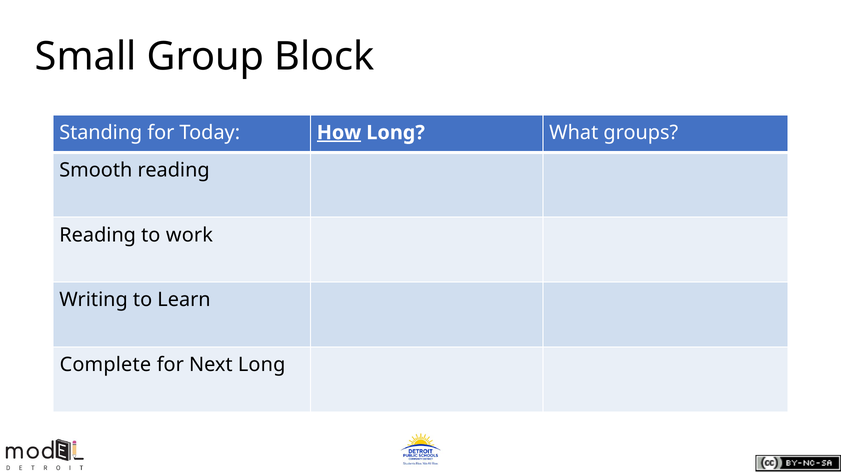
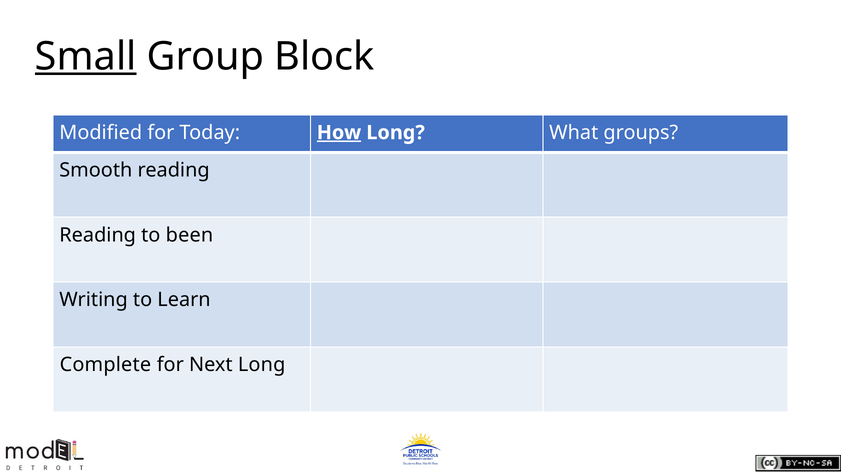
Small underline: none -> present
Standing: Standing -> Modified
work: work -> been
